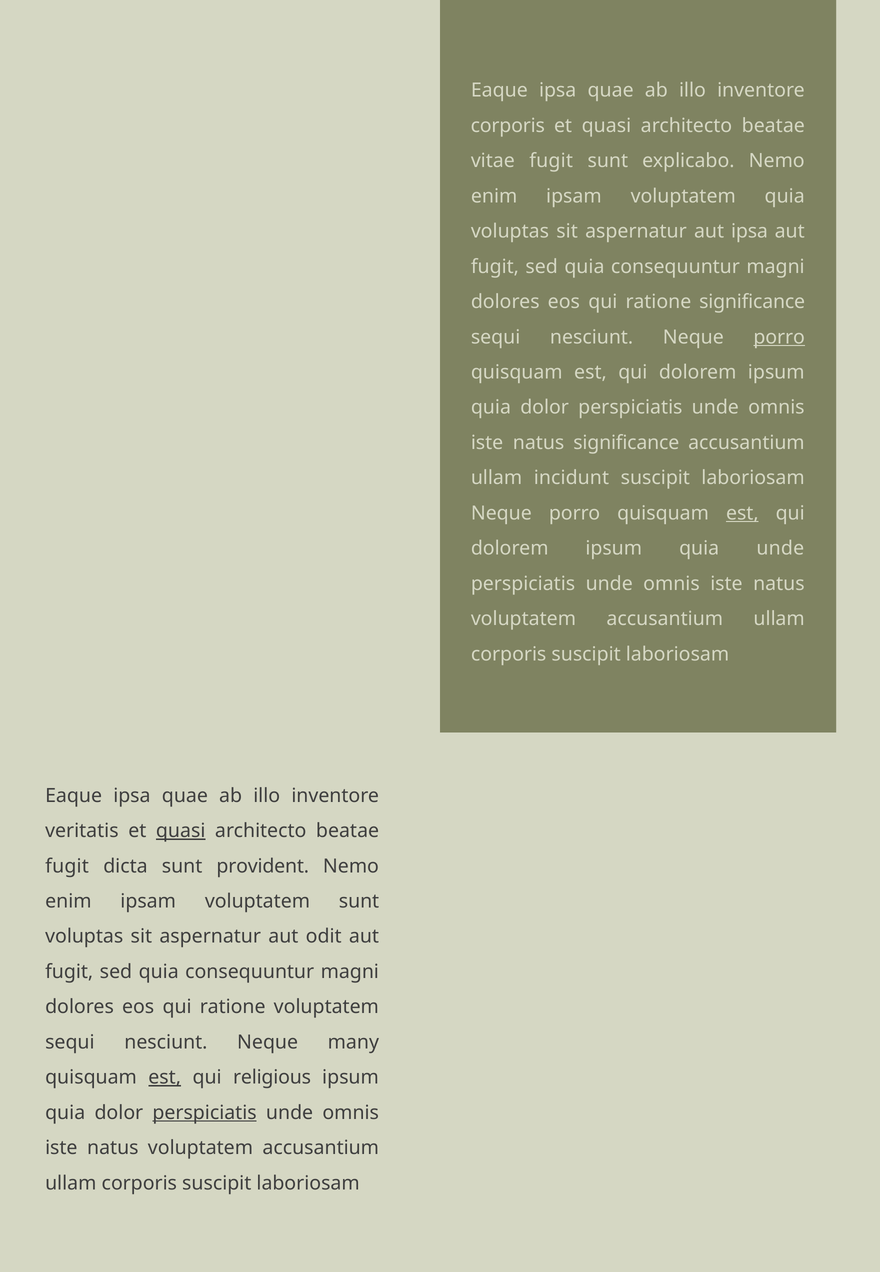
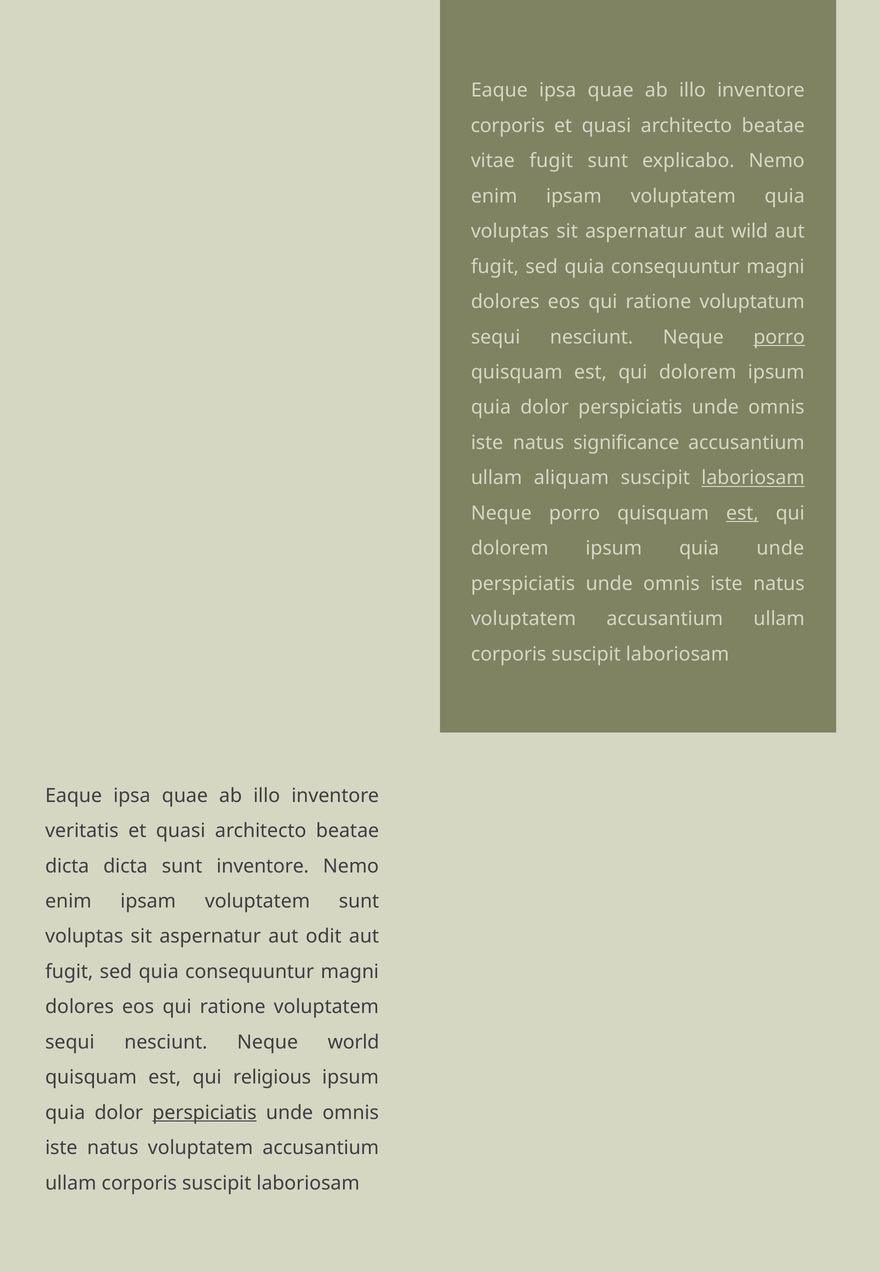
aut ipsa: ipsa -> wild
ratione significance: significance -> voluptatum
incidunt: incidunt -> aliquam
laboriosam at (753, 478) underline: none -> present
quasi at (181, 830) underline: present -> none
fugit at (67, 865): fugit -> dicta
sunt provident: provident -> inventore
many: many -> world
est at (165, 1077) underline: present -> none
